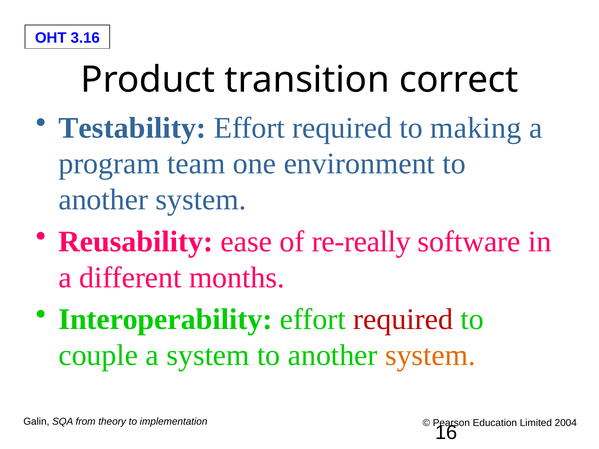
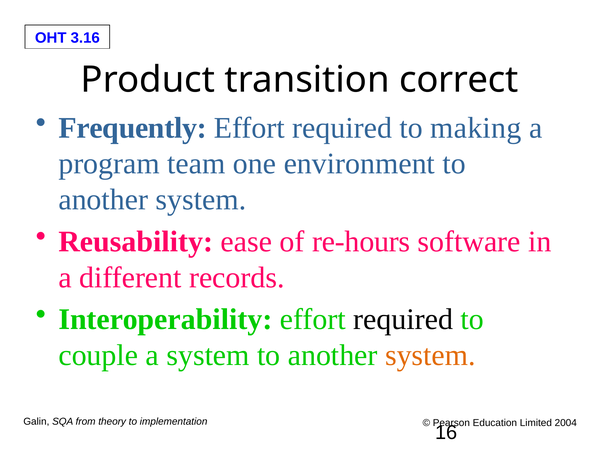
Testability: Testability -> Frequently
re-really: re-really -> re-hours
months: months -> records
required at (403, 320) colour: red -> black
